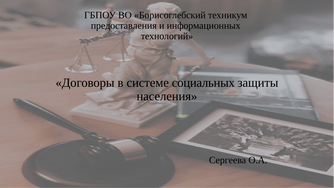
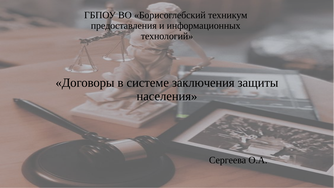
социальных: социальных -> заключения
